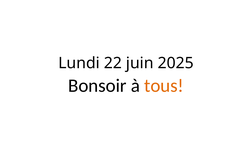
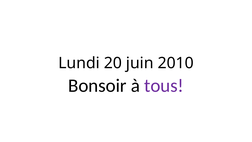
22: 22 -> 20
2025: 2025 -> 2010
tous colour: orange -> purple
